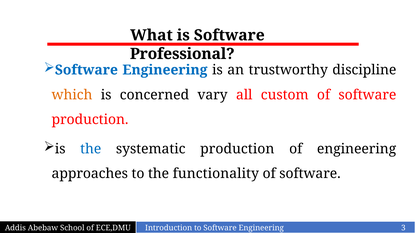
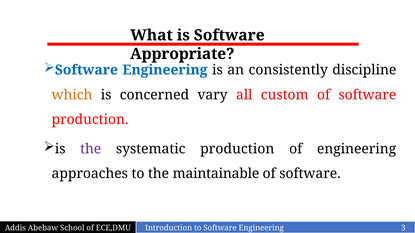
Professional: Professional -> Appropriate
trustworthy: trustworthy -> consistently
the at (91, 149) colour: blue -> purple
functionality: functionality -> maintainable
